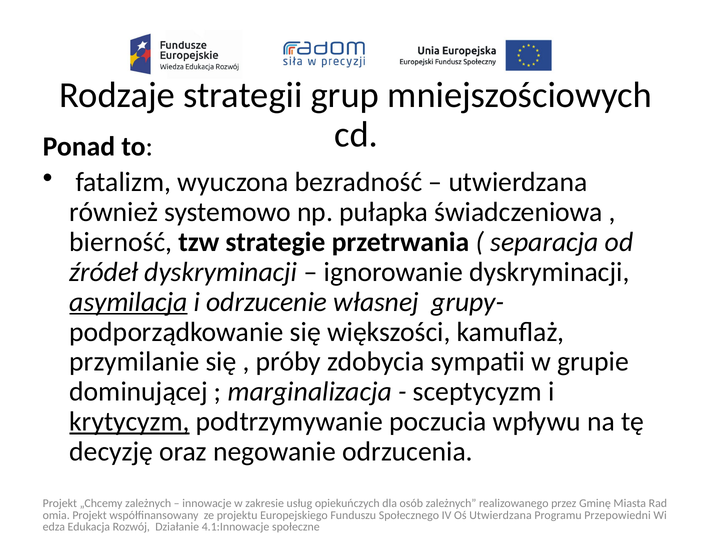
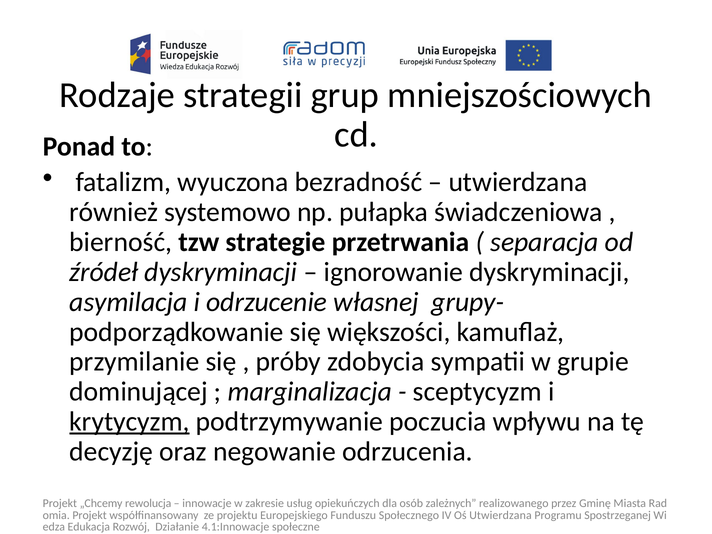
asymilacja underline: present -> none
„Chcemy zależnych: zależnych -> rewolucja
Przepowiedni: Przepowiedni -> Spostrzeganej
